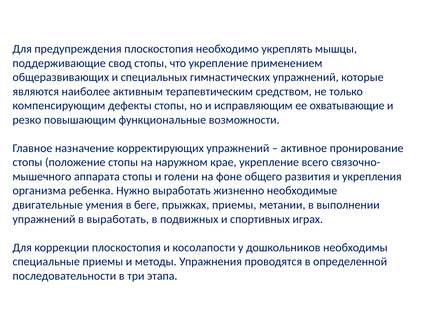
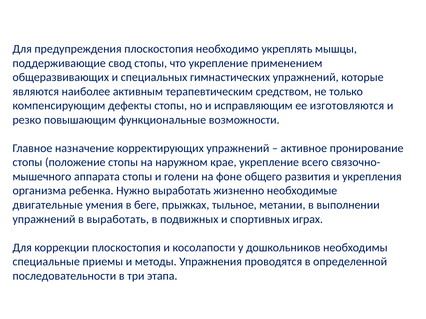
охватывающие: охватывающие -> изготовляются
прыжках приемы: приемы -> тыльное
